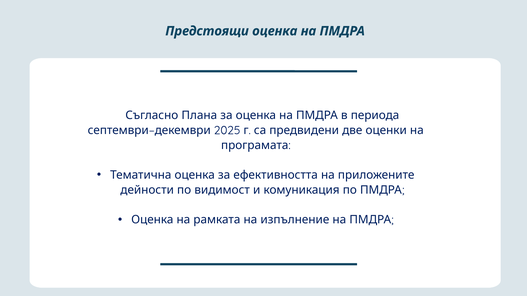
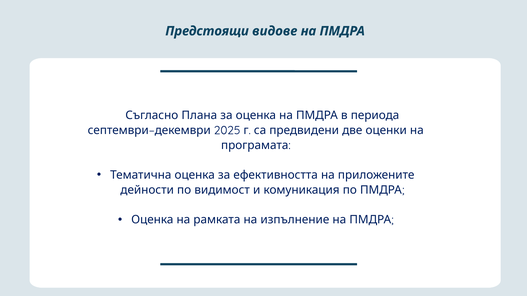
Предстоящи оценка: оценка -> видове
